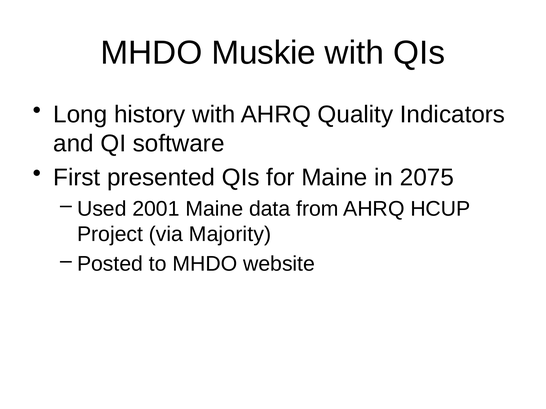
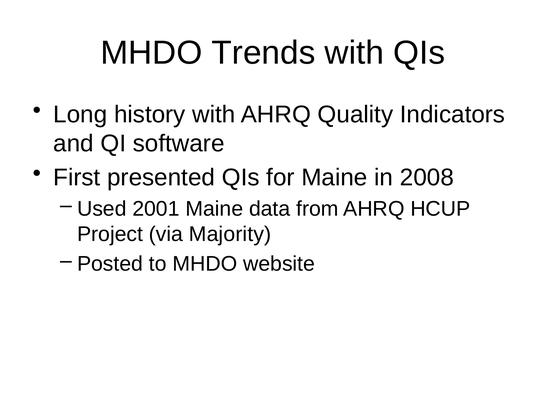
Muskie: Muskie -> Trends
2075: 2075 -> 2008
